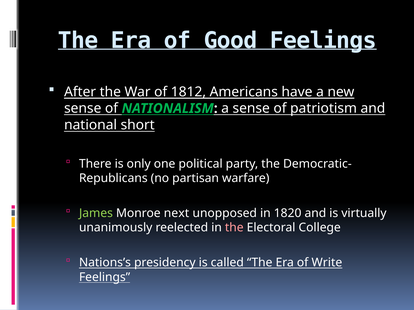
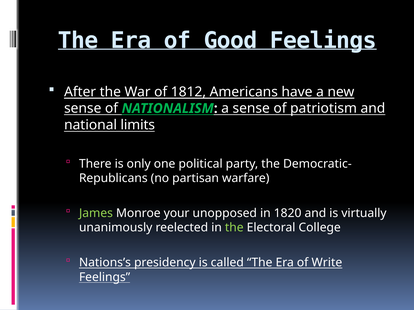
short: short -> limits
next: next -> your
the at (234, 228) colour: pink -> light green
